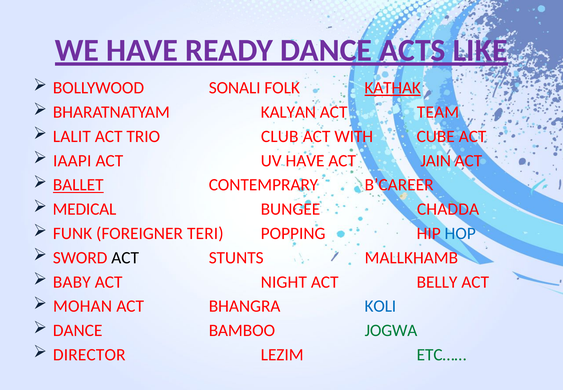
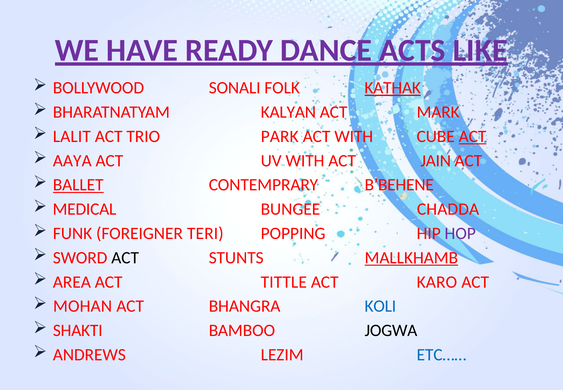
TEAM: TEAM -> MARK
CLUB: CLUB -> PARK
ACT at (473, 136) underline: none -> present
IAAPI: IAAPI -> AAYA
UV HAVE: HAVE -> WITH
B’CAREER: B’CAREER -> B’BEHENE
HOP colour: blue -> purple
MALLKHAMB underline: none -> present
BABY: BABY -> AREA
NIGHT: NIGHT -> TITTLE
BELLY: BELLY -> KARO
DANCE at (78, 330): DANCE -> SHAKTI
JOGWA colour: green -> black
DIRECTOR: DIRECTOR -> ANDREWS
ETC…… colour: green -> blue
